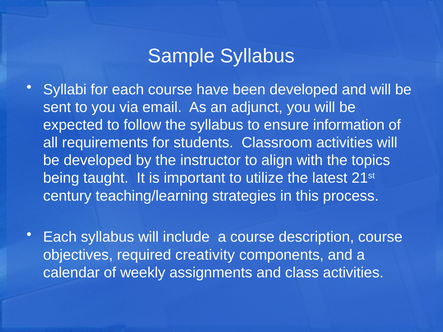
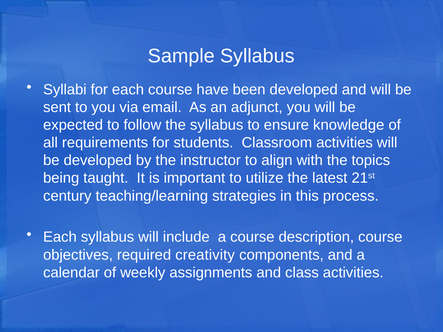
information: information -> knowledge
